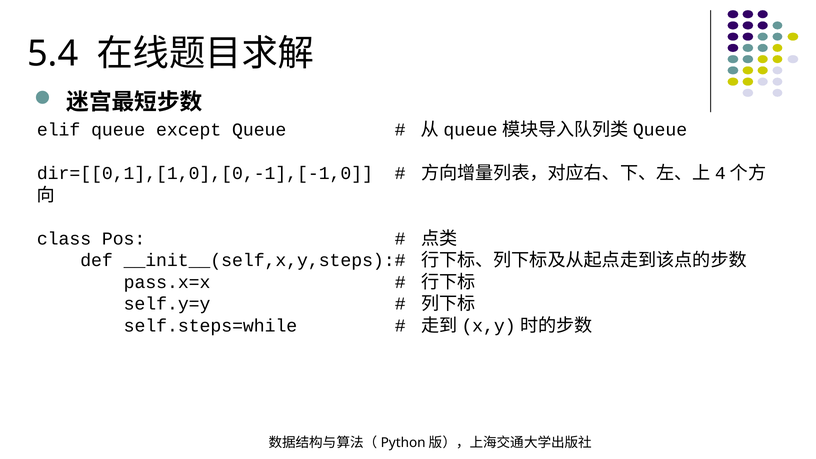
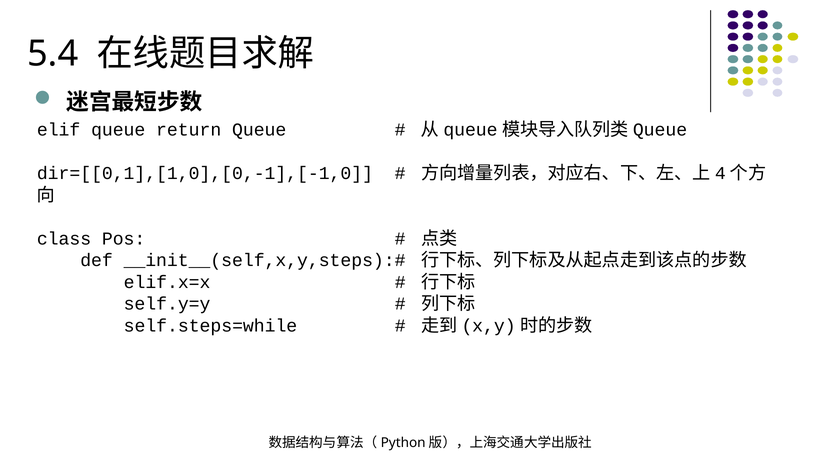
except: except -> return
pass.x=x: pass.x=x -> elif.x=x
